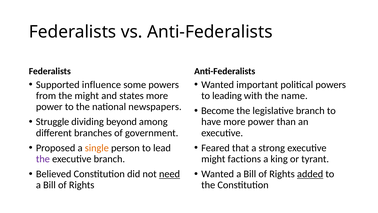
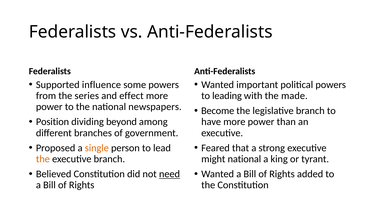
the might: might -> series
states: states -> effect
name: name -> made
Struggle: Struggle -> Position
the at (43, 159) colour: purple -> orange
might factions: factions -> national
added underline: present -> none
